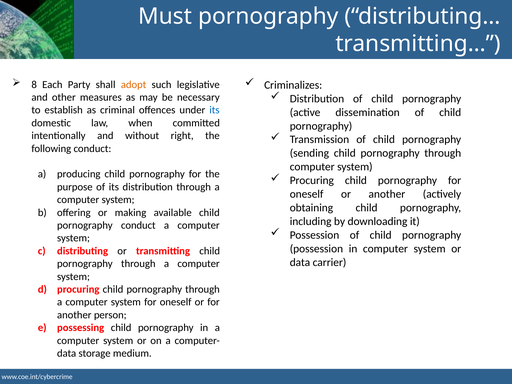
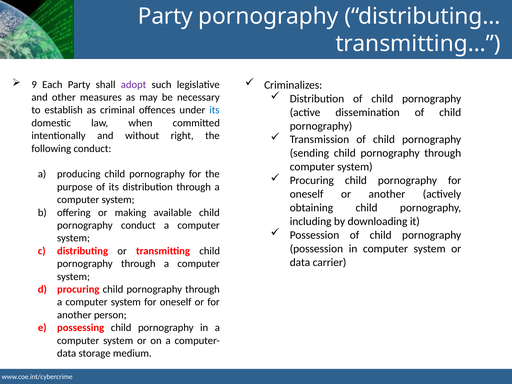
Must at (165, 16): Must -> Party
8: 8 -> 9
adopt colour: orange -> purple
